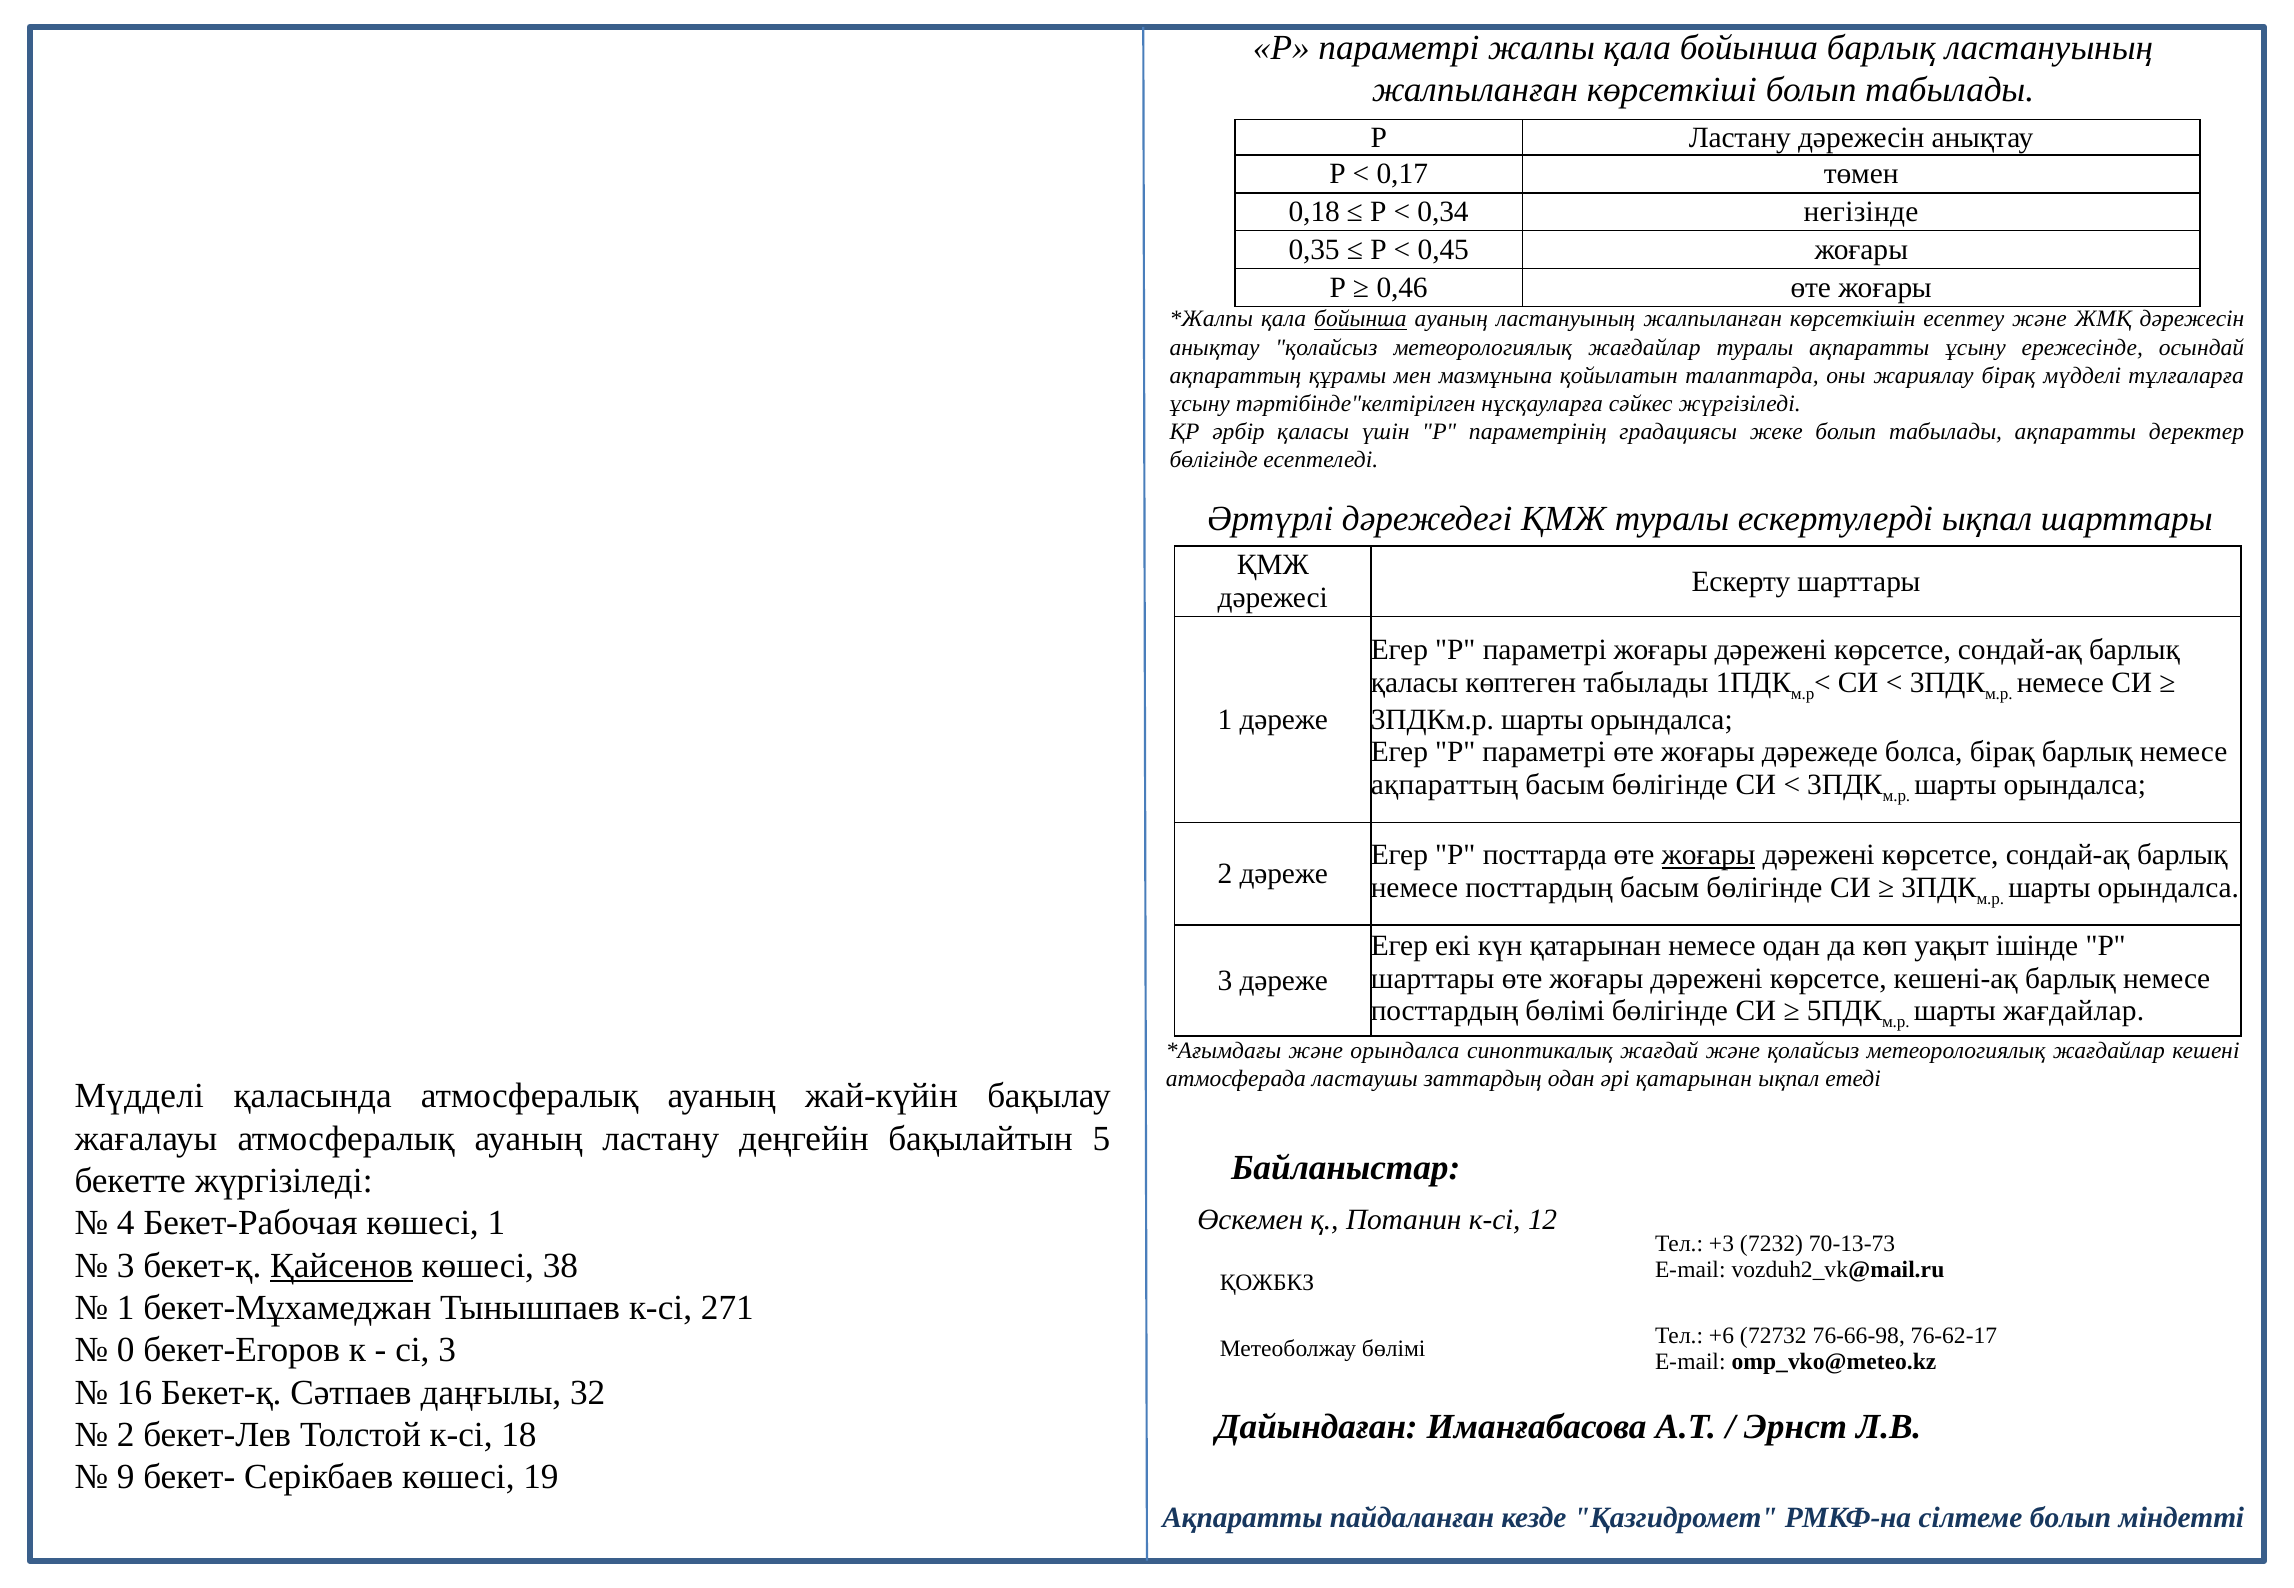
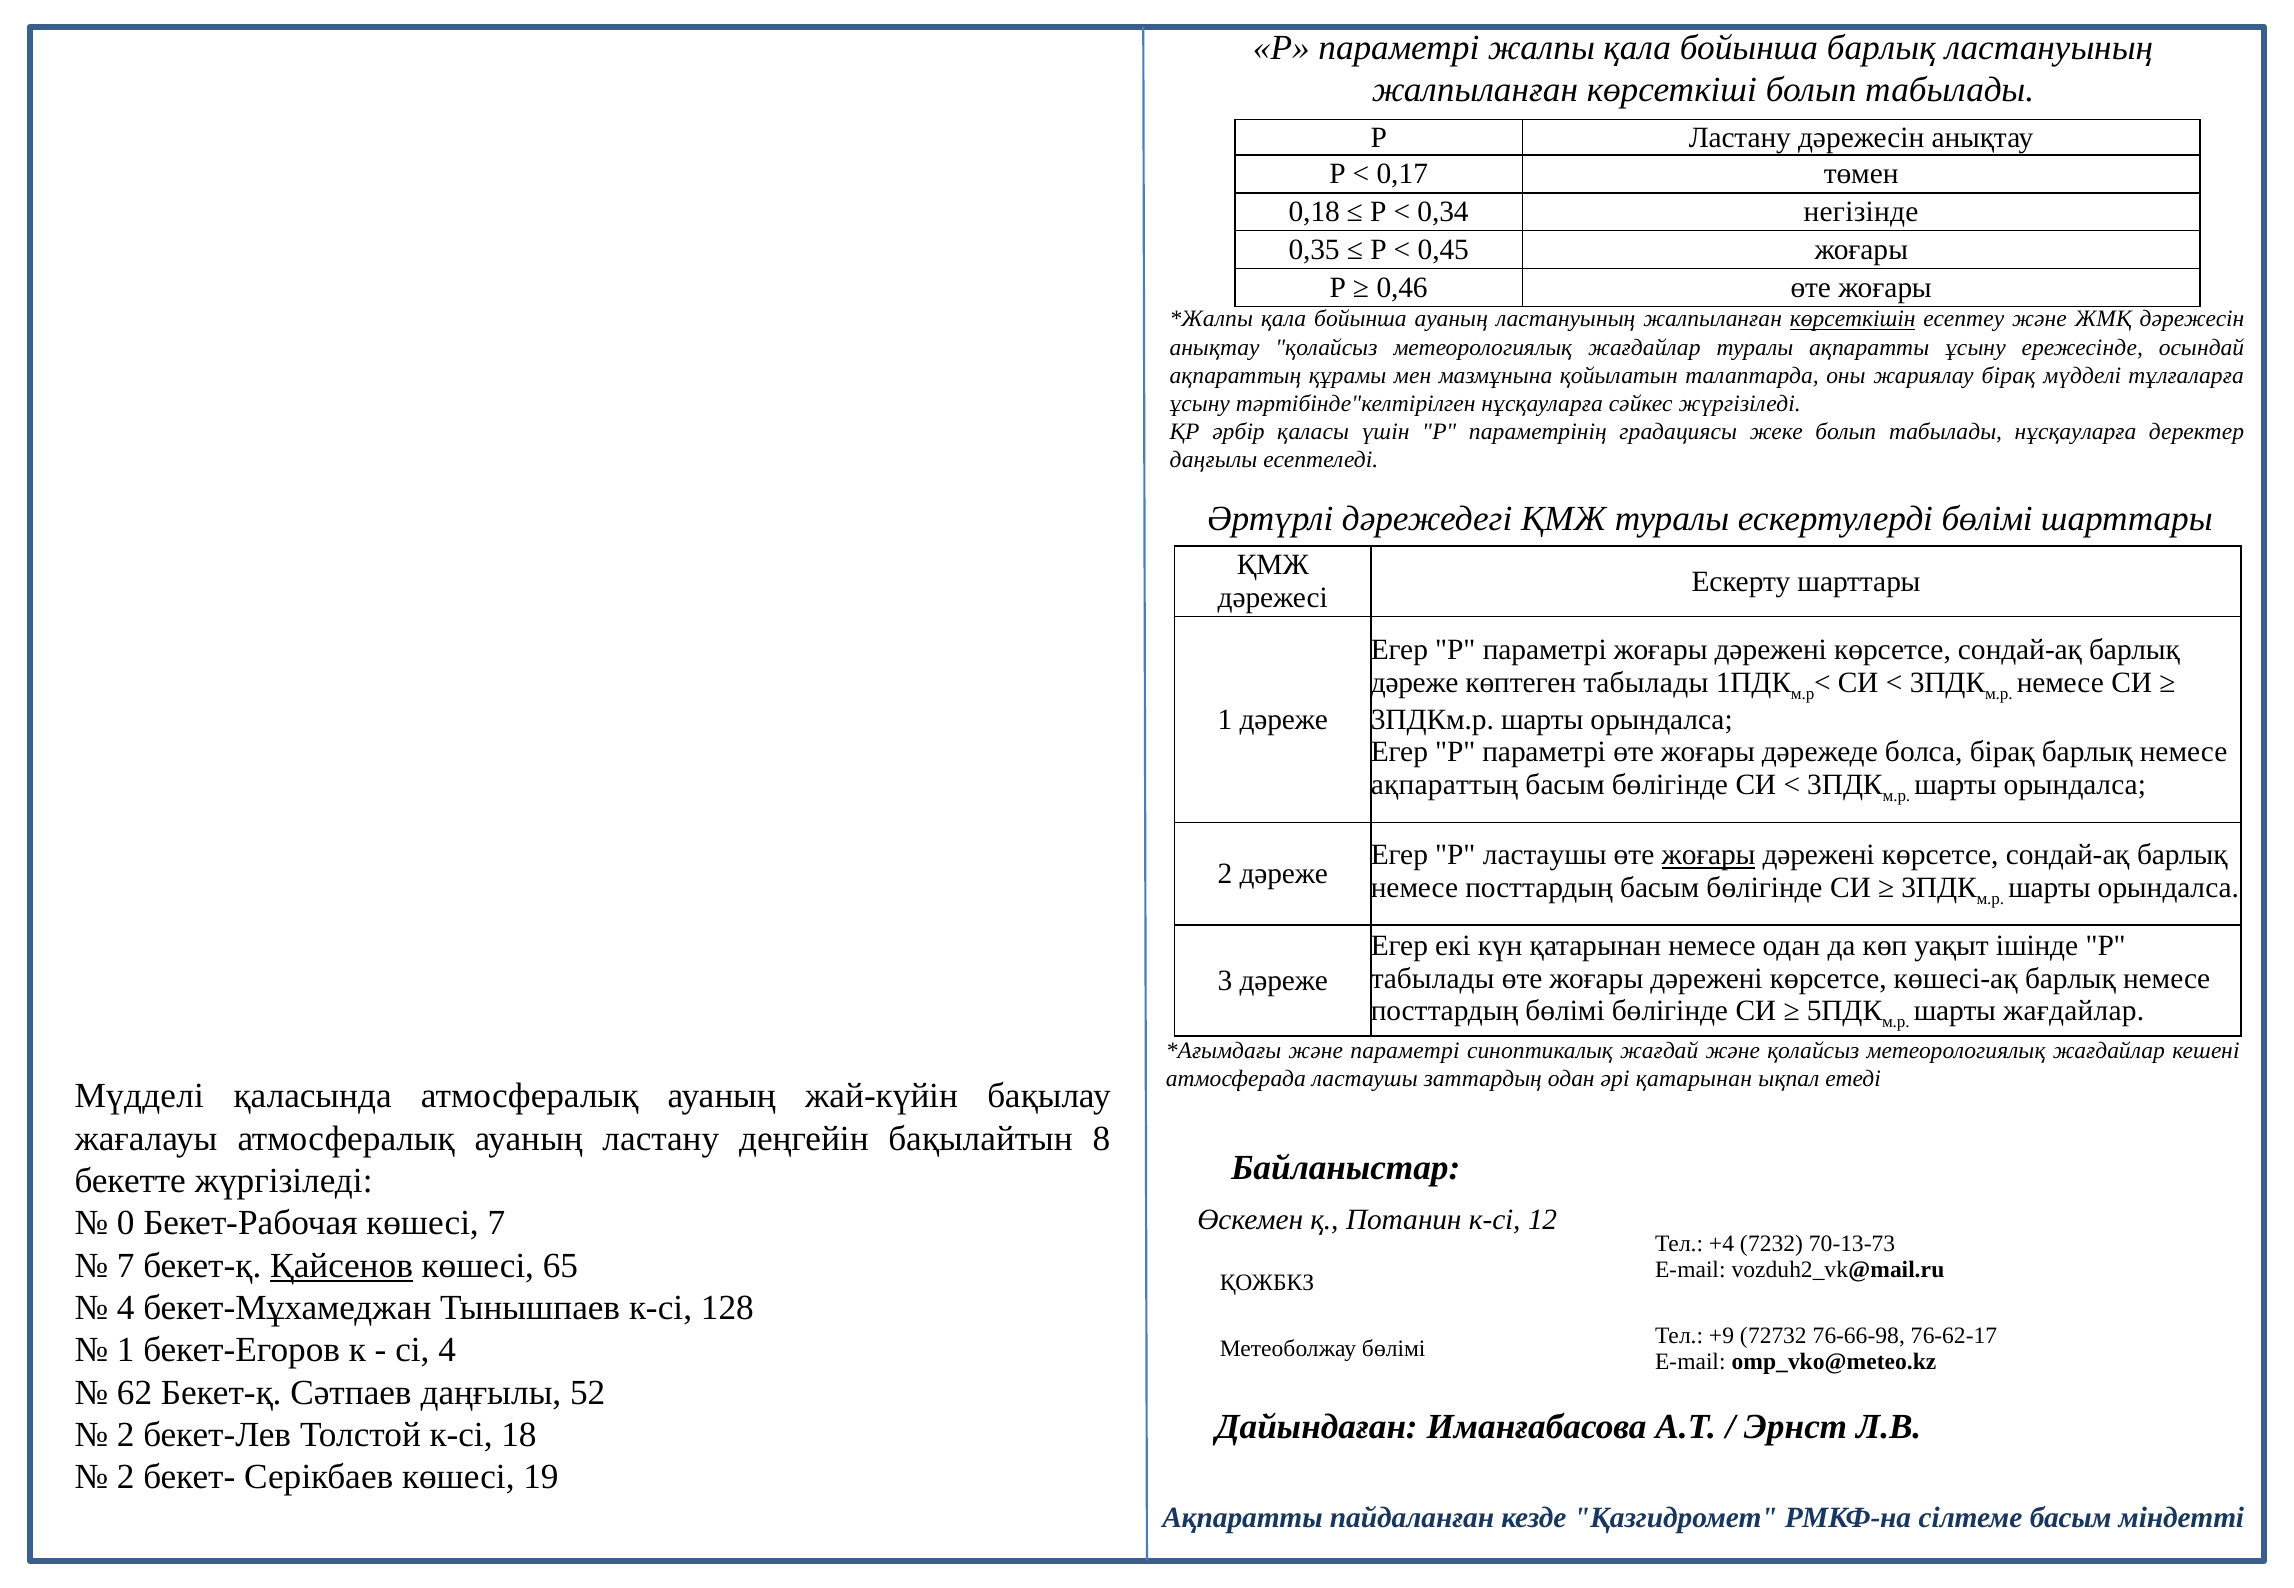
бойынша at (1360, 319) underline: present -> none
көрсеткішін underline: none -> present
табылады ақпаратты: ақпаратты -> нұсқауларға
бөлігінде at (1214, 460): бөлігінде -> даңғылы
ескертулерді ықпал: ықпал -> бөлімі
қаласы at (1415, 683): қаласы -> дәреже
Р посттарда: посттарда -> ластаушы
шарттары at (1433, 978): шарттары -> табылады
кешені-ақ: кешені-ақ -> көшесі-ақ
және орындалса: орындалса -> параметрі
5: 5 -> 8
4: 4 -> 0
көшесі 1: 1 -> 7
+3: +3 -> +4
3 at (126, 1266): 3 -> 7
38: 38 -> 65
1 at (126, 1308): 1 -> 4
271: 271 -> 128
+6: +6 -> +9
0 at (126, 1350): 0 -> 1
сі 3: 3 -> 4
16: 16 -> 62
32: 32 -> 52
9 at (126, 1477): 9 -> 2
сілтеме болып: болып -> басым
